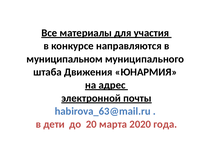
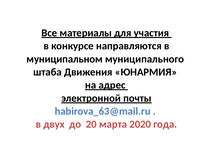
дети: дети -> двух
